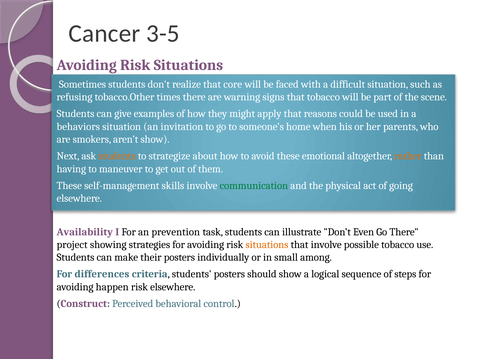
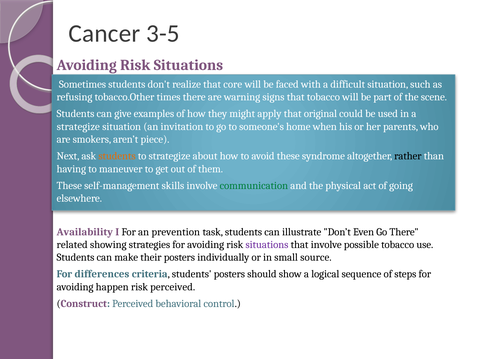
reasons: reasons -> original
behaviors at (78, 127): behaviors -> strategize
aren’t show: show -> piece
emotional: emotional -> syndrome
rather colour: orange -> black
project: project -> related
situations at (267, 245) colour: orange -> purple
among: among -> source
risk elsewhere: elsewhere -> perceived
